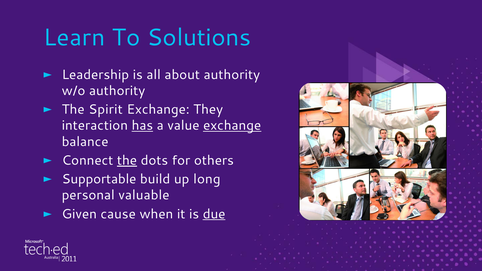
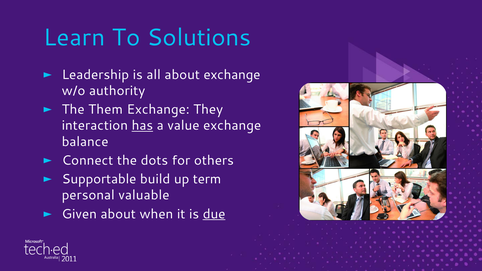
about authority: authority -> exchange
Spirit: Spirit -> Them
exchange at (232, 126) underline: present -> none
the at (127, 160) underline: present -> none
long: long -> term
Given cause: cause -> about
